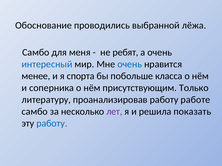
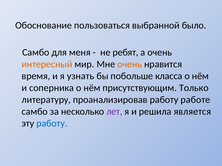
проводились: проводились -> пользоваться
лёжа: лёжа -> было
интересный colour: blue -> orange
очень at (130, 64) colour: blue -> orange
менее: менее -> время
спорта: спорта -> узнать
показать: показать -> является
